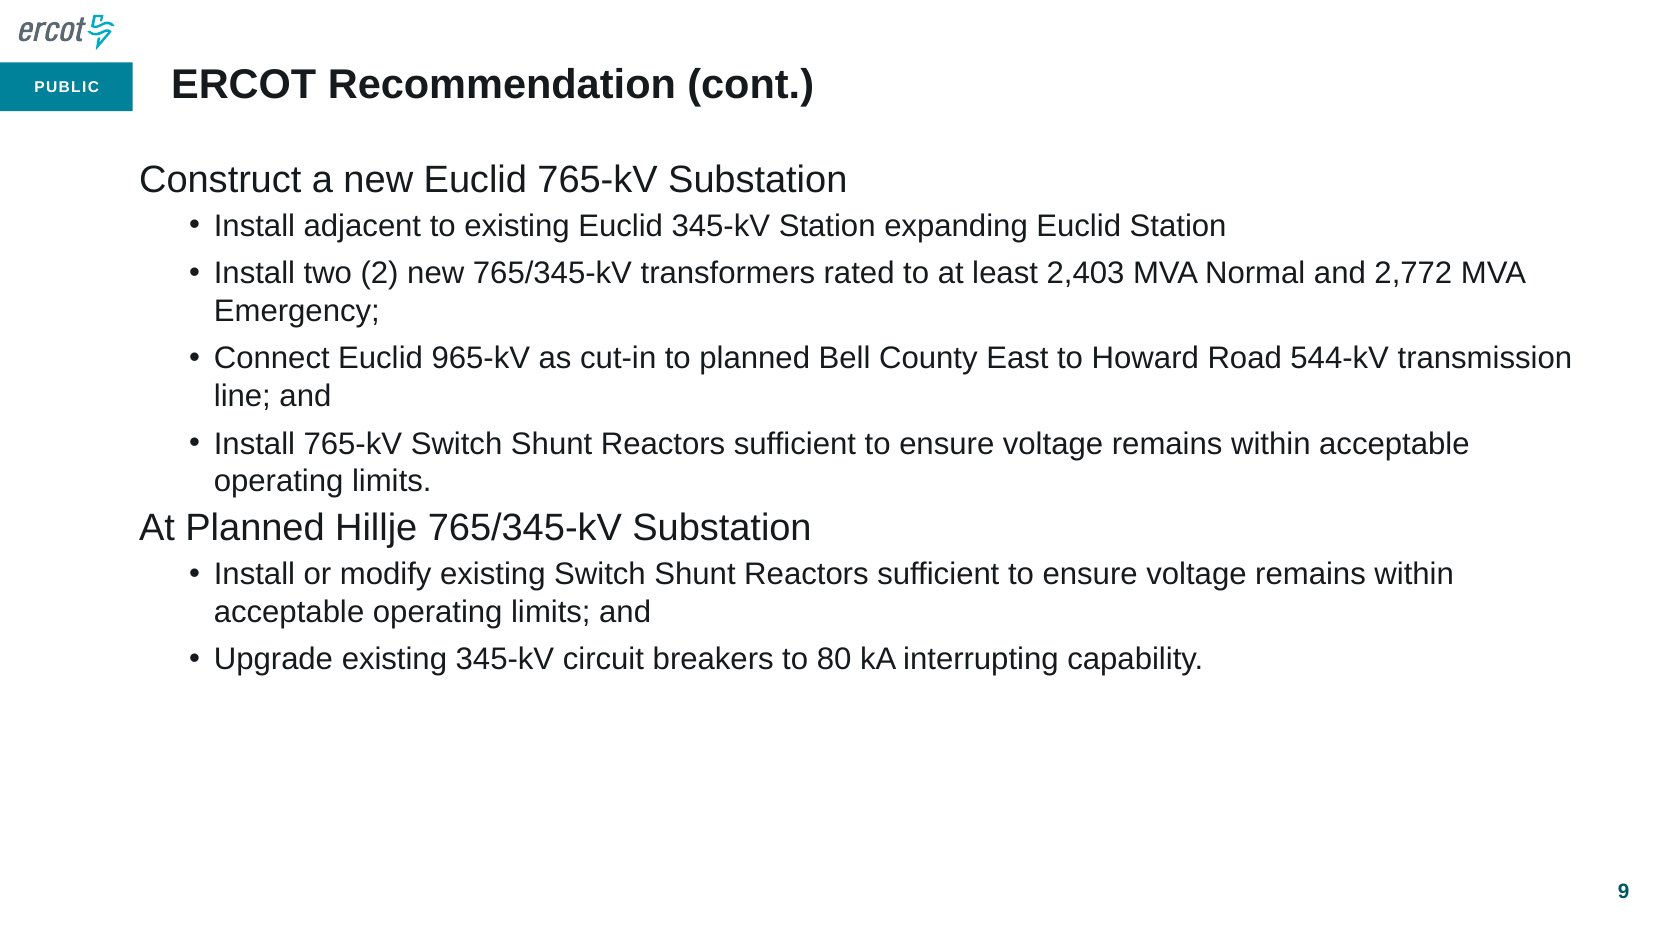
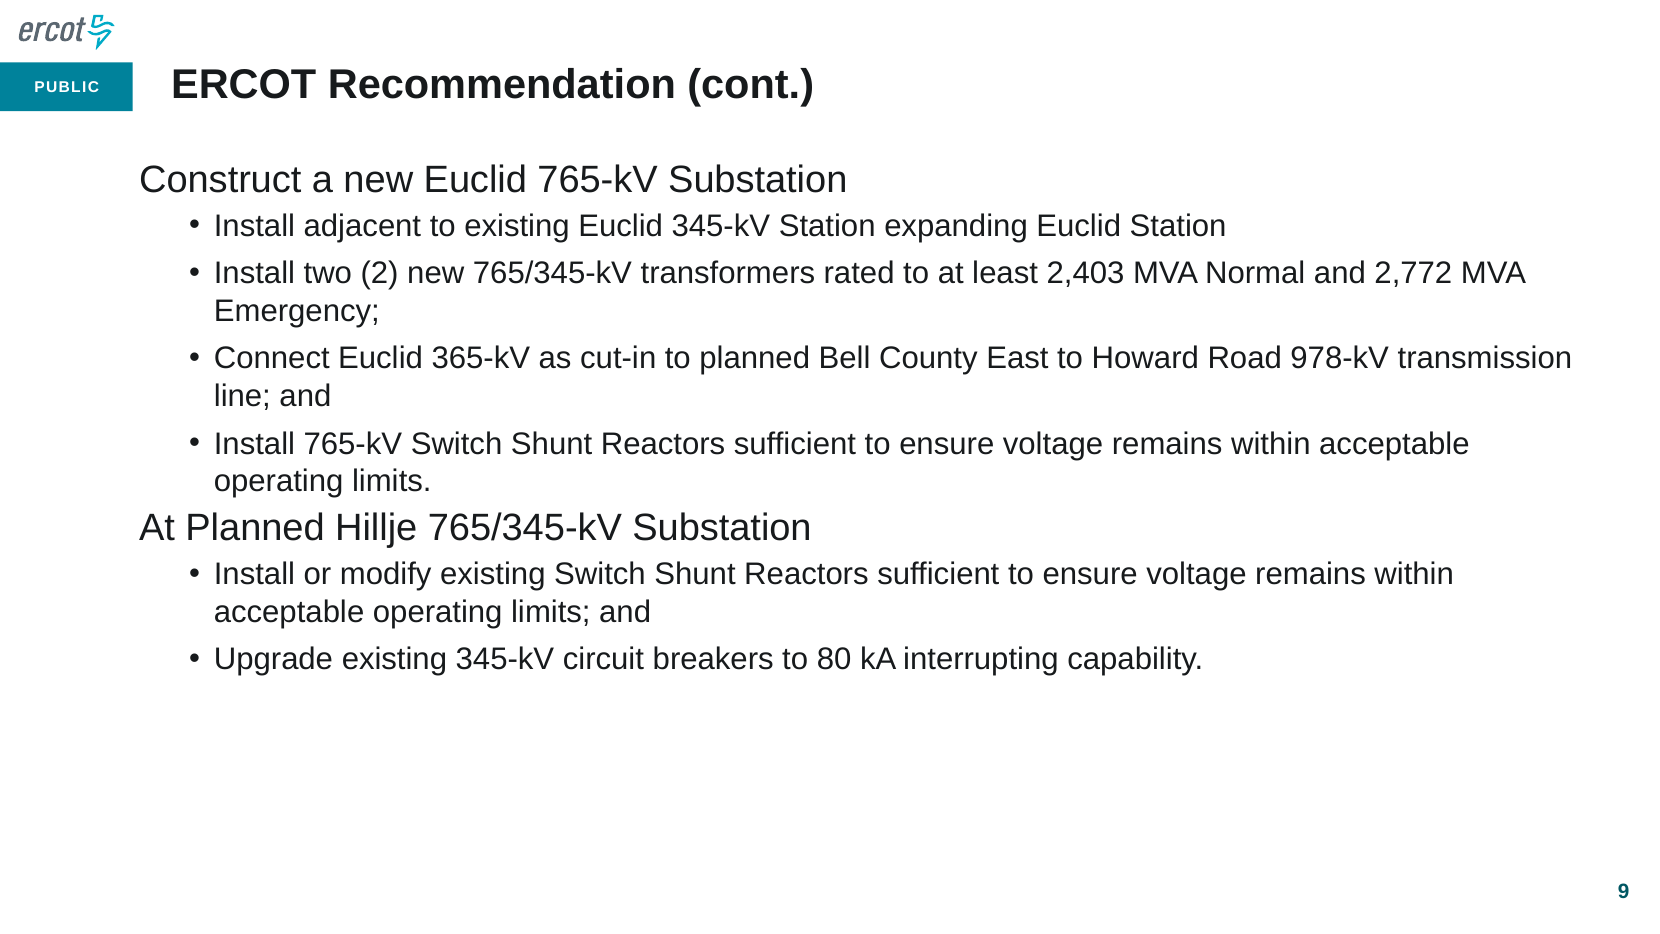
965-kV: 965-kV -> 365-kV
544-kV: 544-kV -> 978-kV
